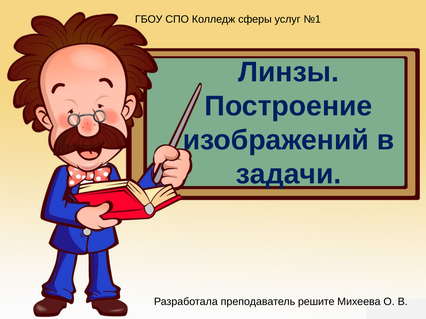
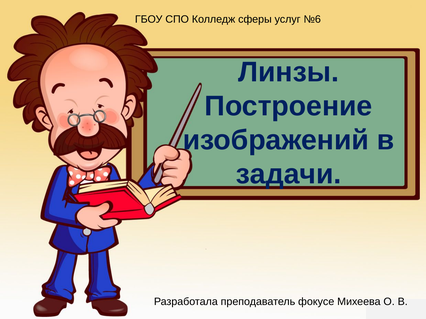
№1: №1 -> №6
решите: решите -> фокусе
